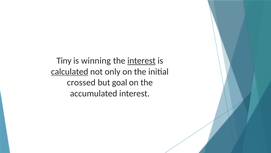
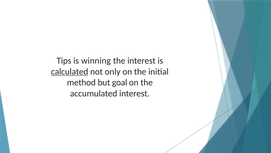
Tiny: Tiny -> Tips
interest at (141, 61) underline: present -> none
crossed: crossed -> method
